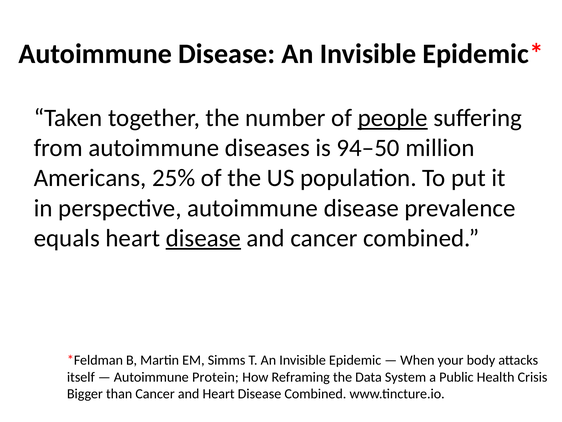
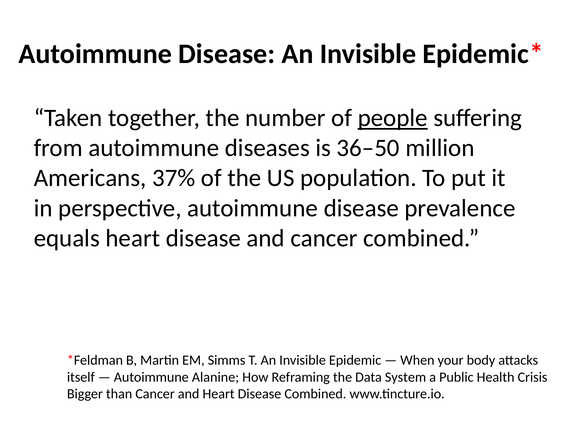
94–50: 94–50 -> 36–50
25%: 25% -> 37%
disease at (203, 238) underline: present -> none
Protein: Protein -> Alanine
